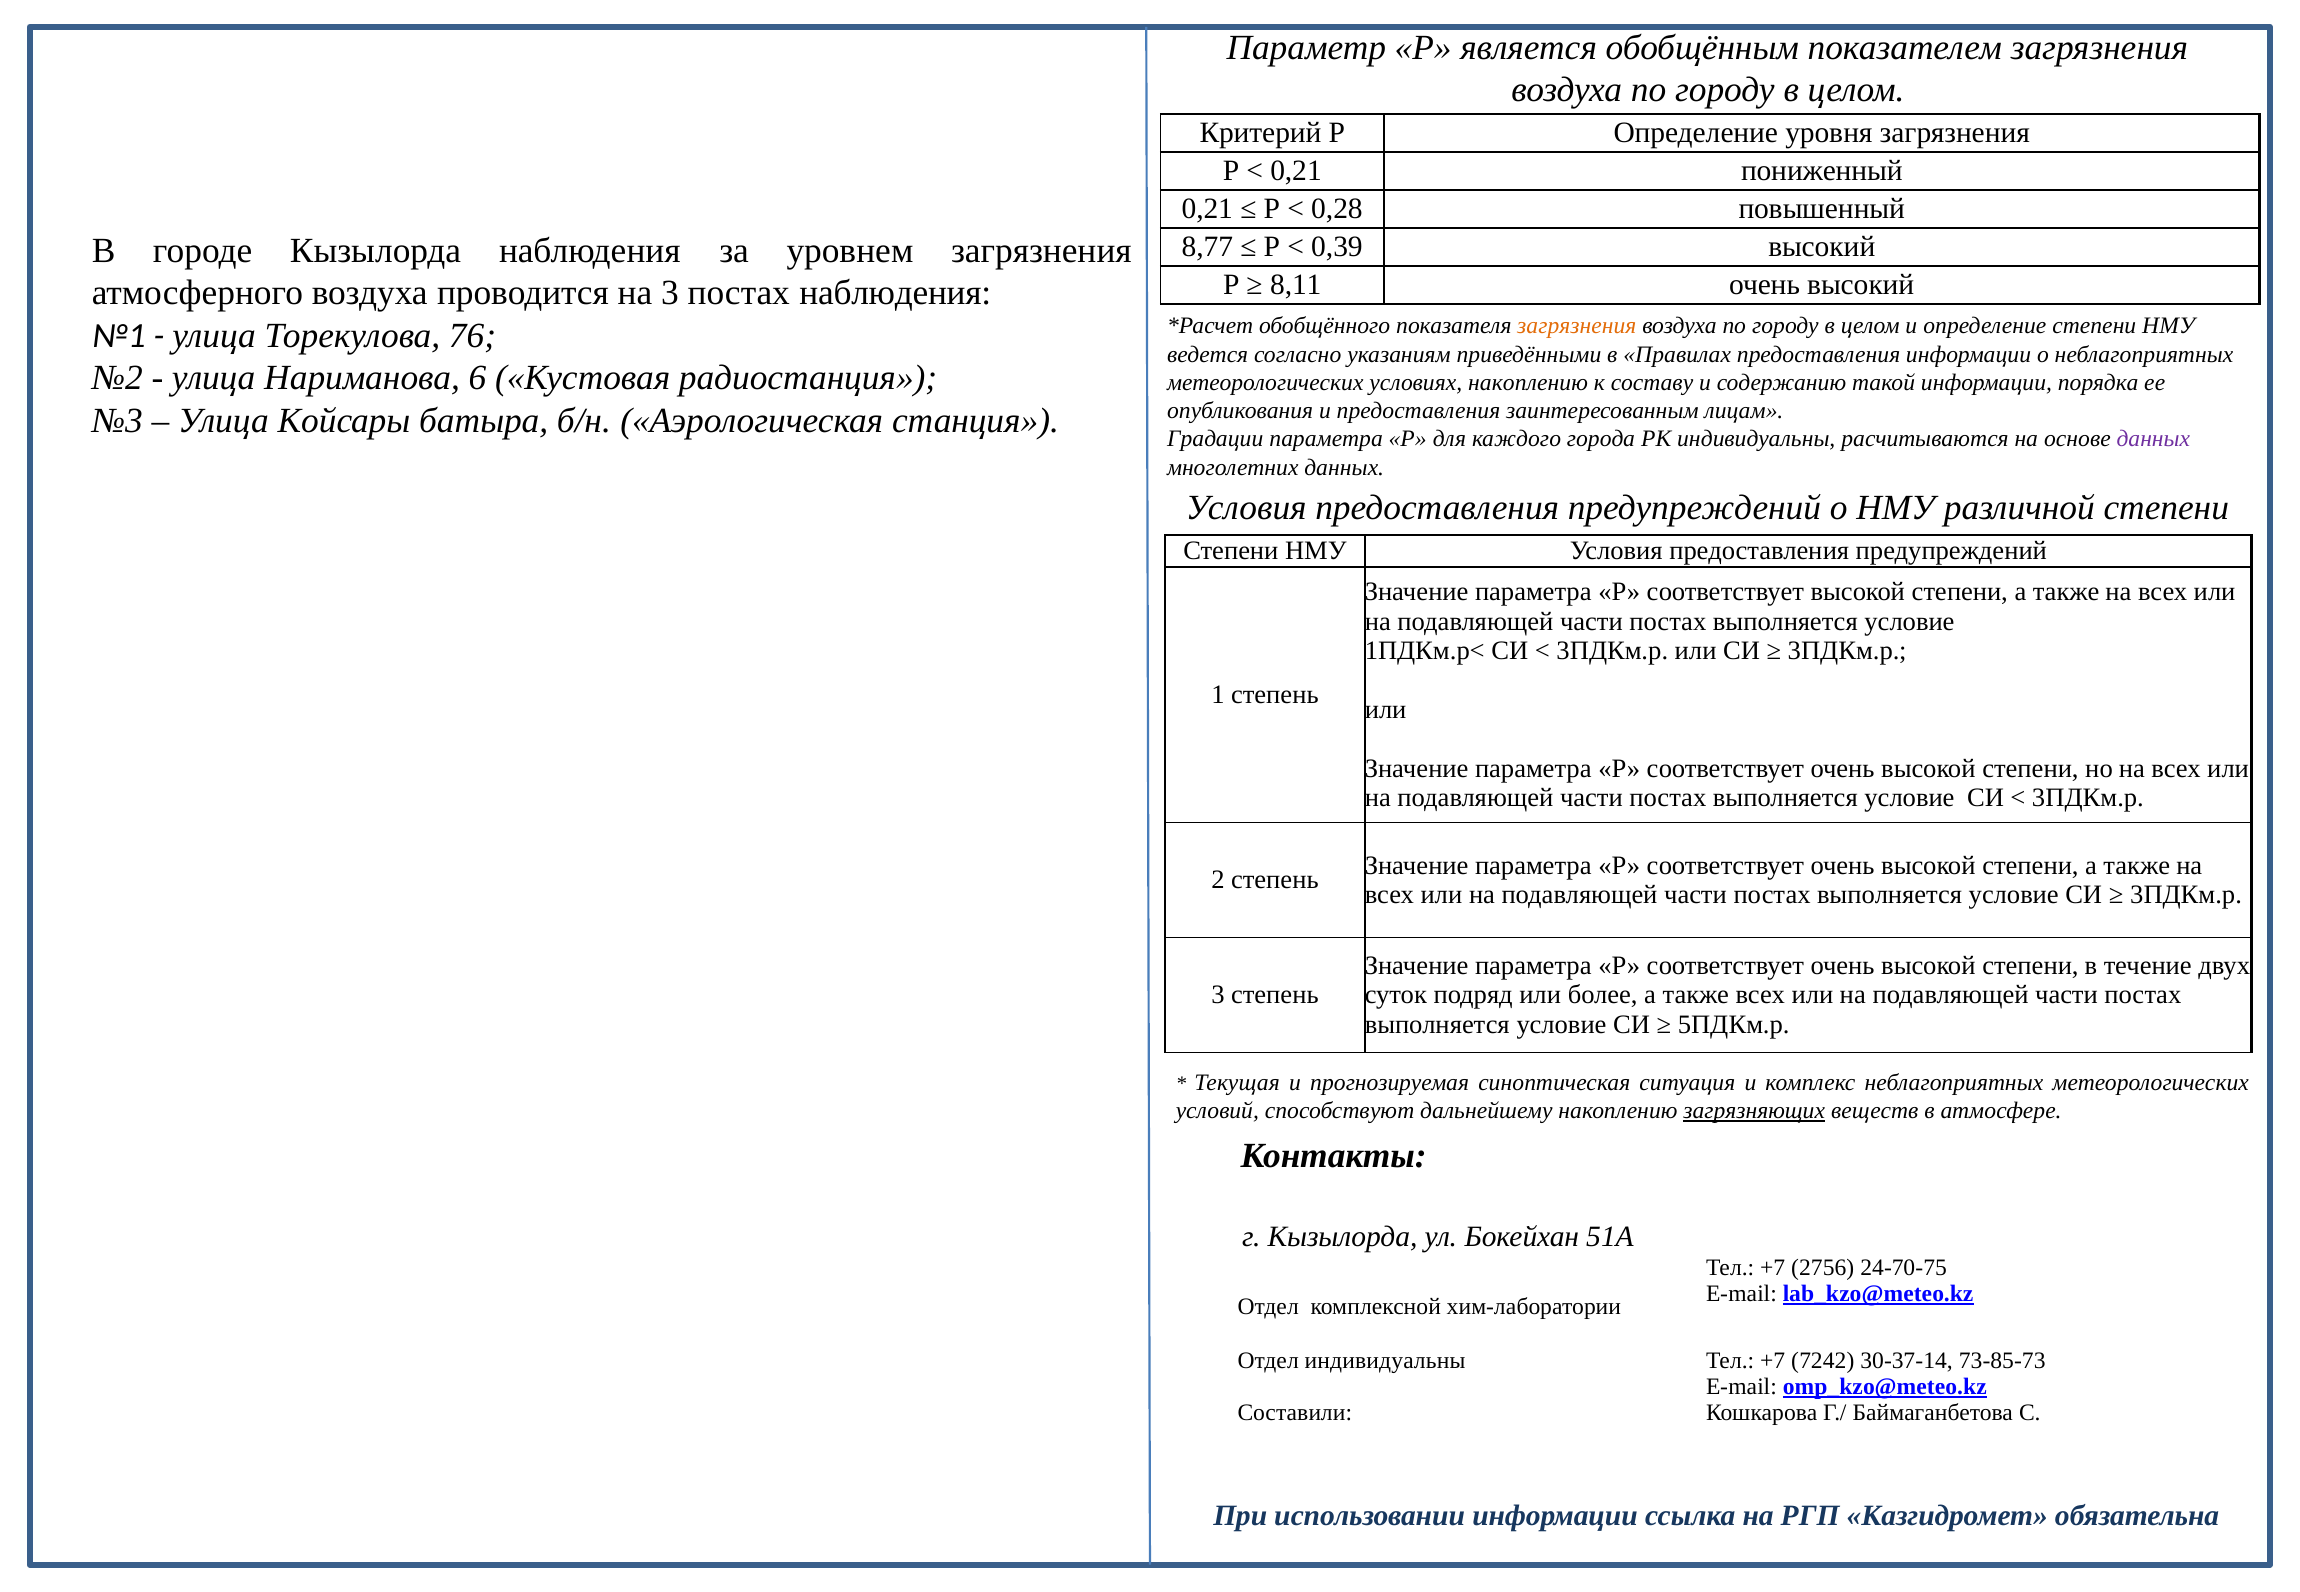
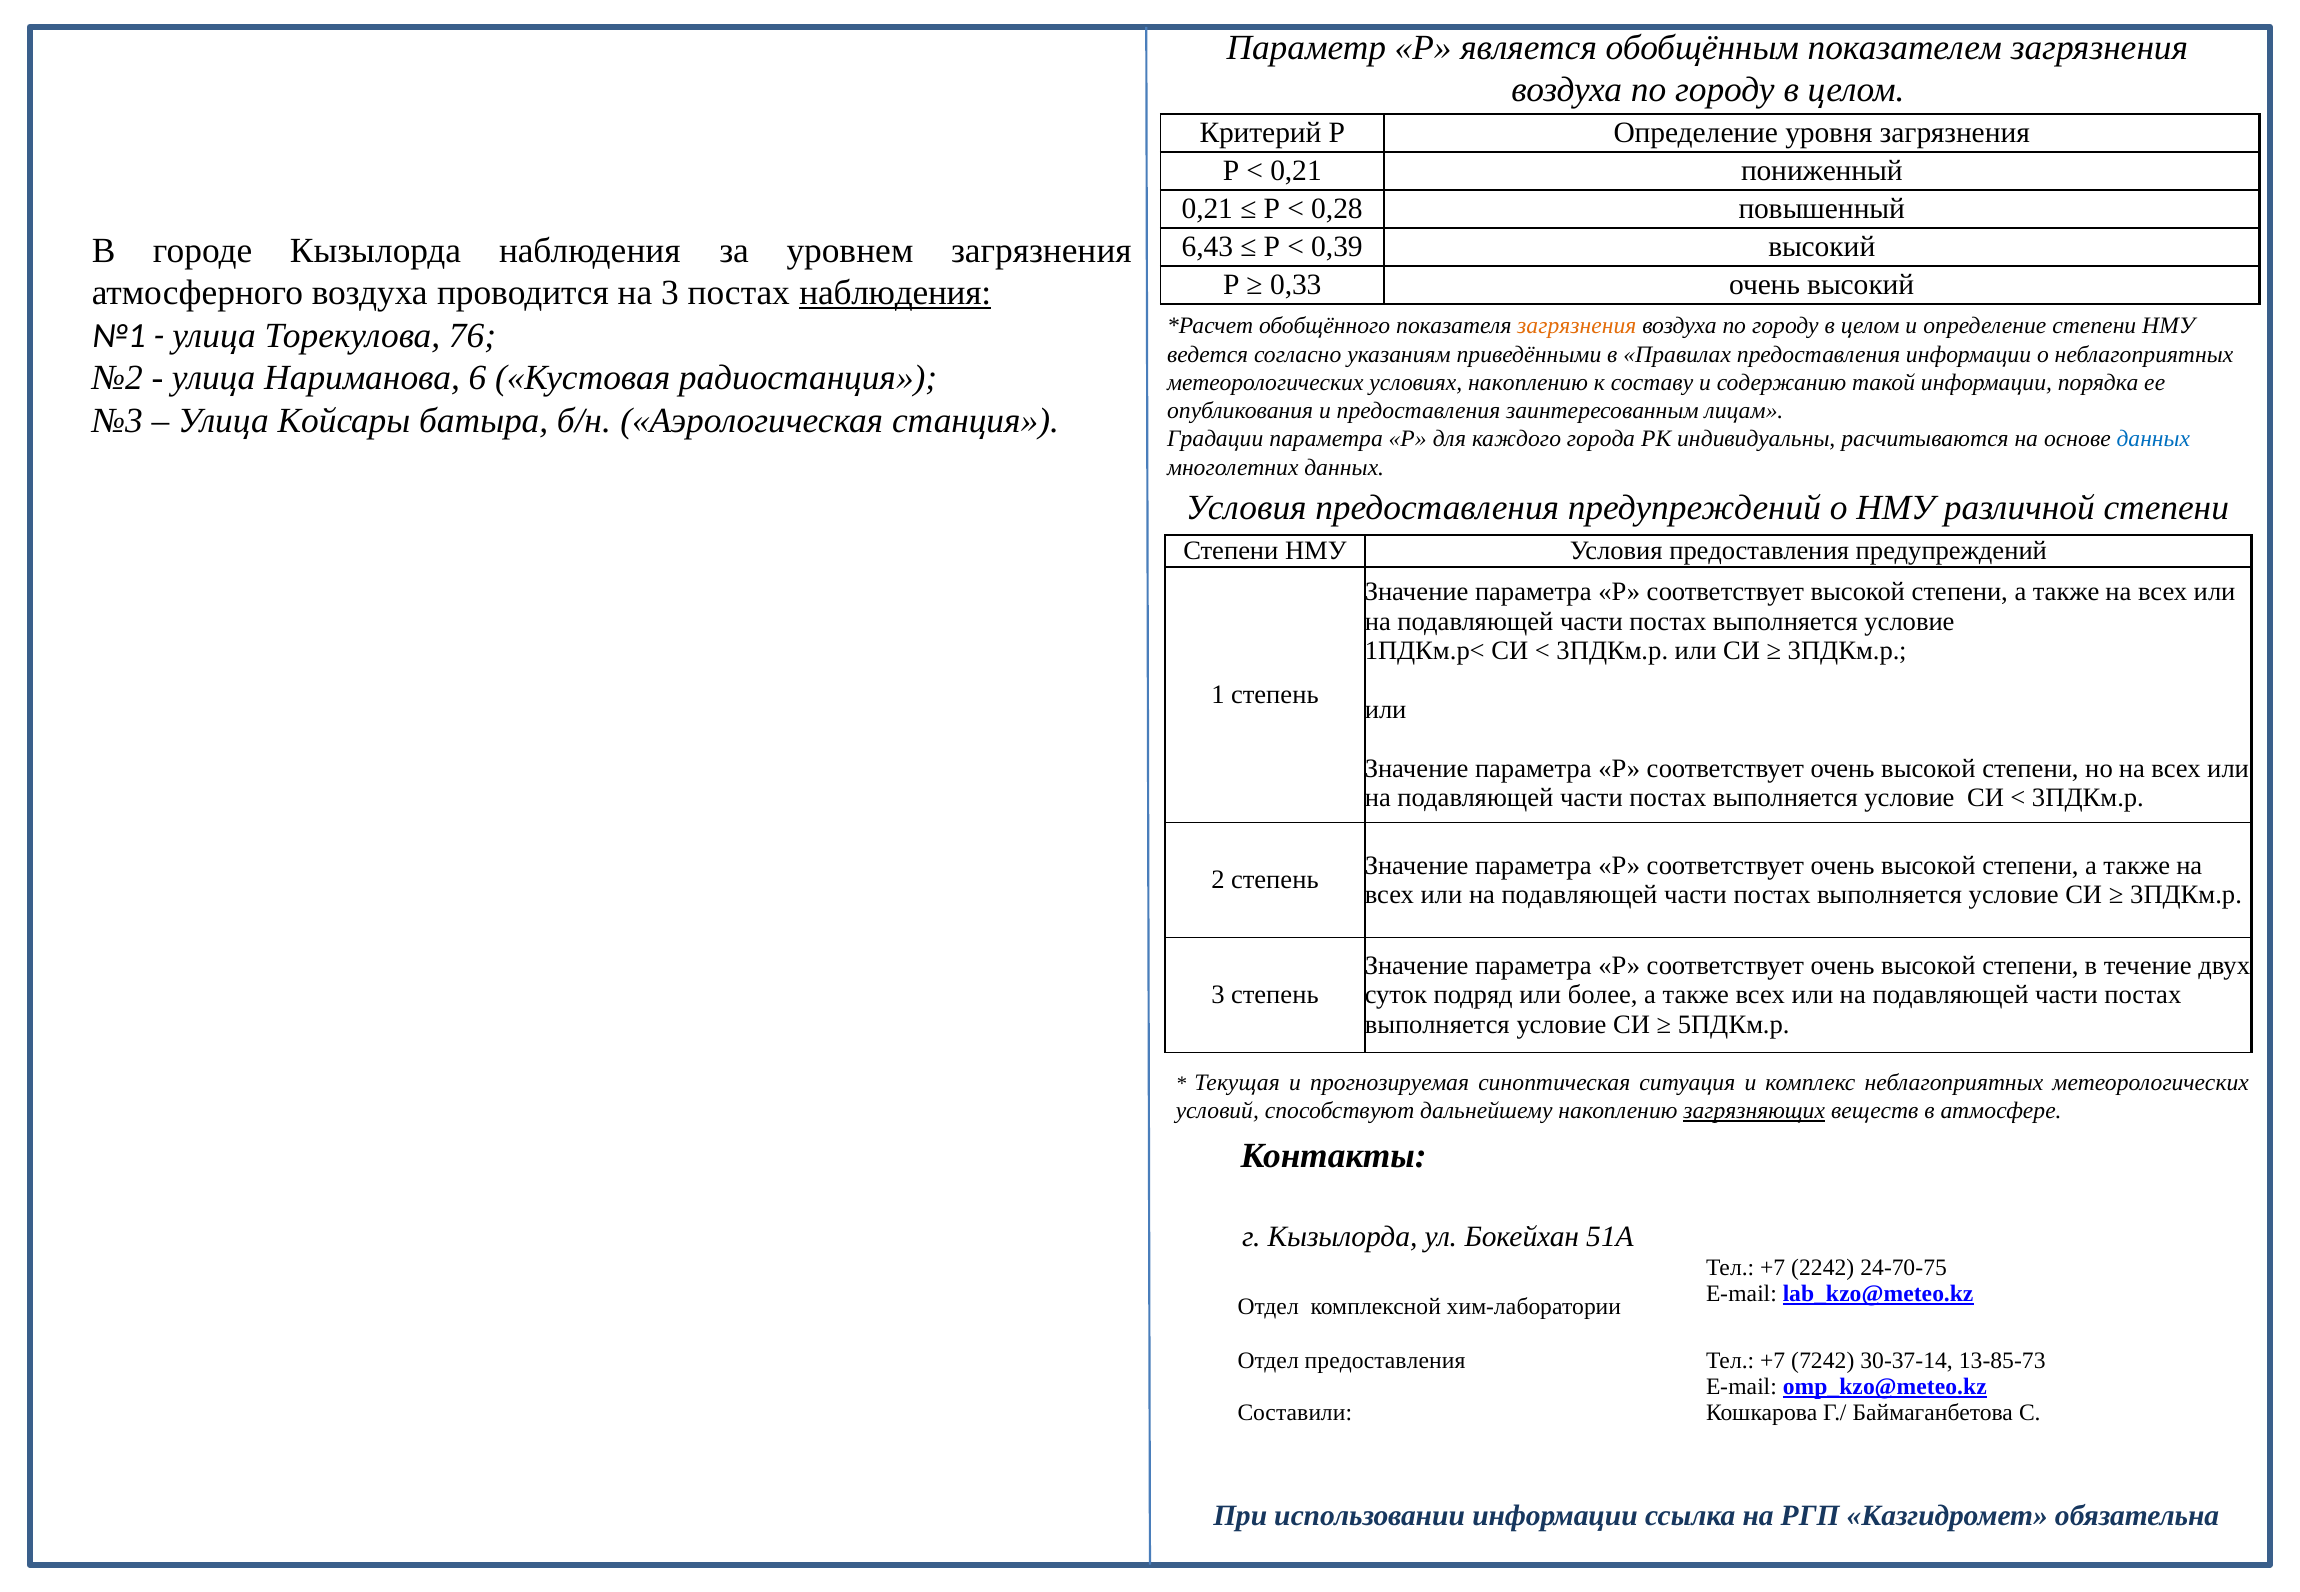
8,77: 8,77 -> 6,43
8,11: 8,11 -> 0,33
наблюдения at (895, 293) underline: none -> present
данных at (2153, 439) colour: purple -> blue
2756: 2756 -> 2242
Отдел индивидуальны: индивидуальны -> предоставления
73-85-73: 73-85-73 -> 13-85-73
